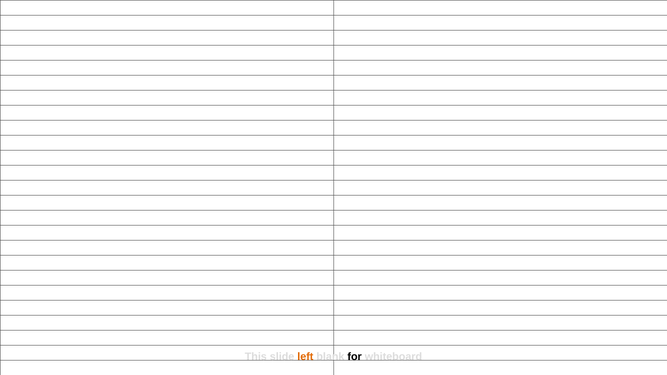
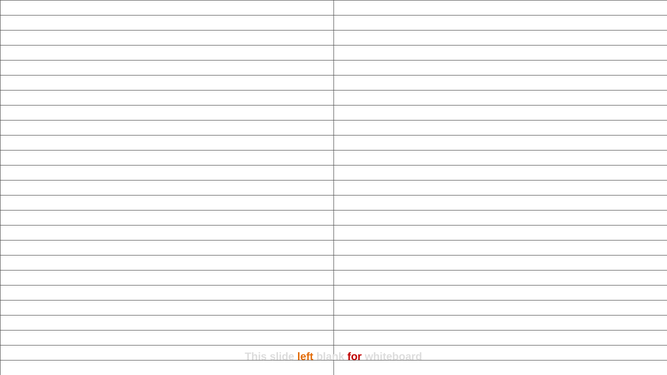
for colour: black -> red
